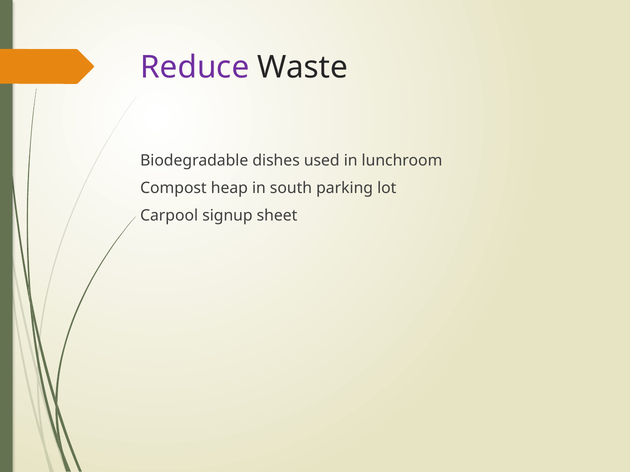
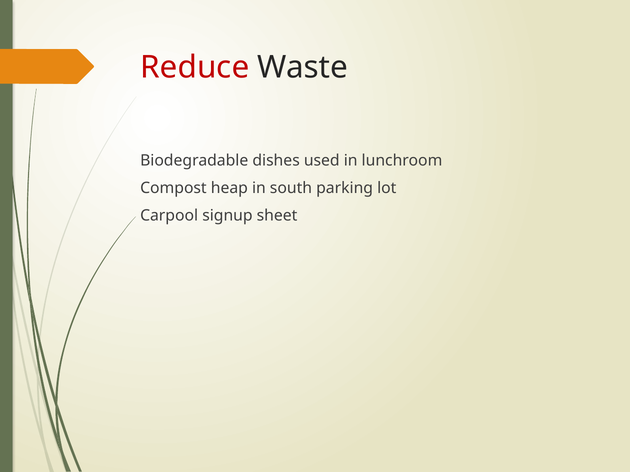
Reduce colour: purple -> red
